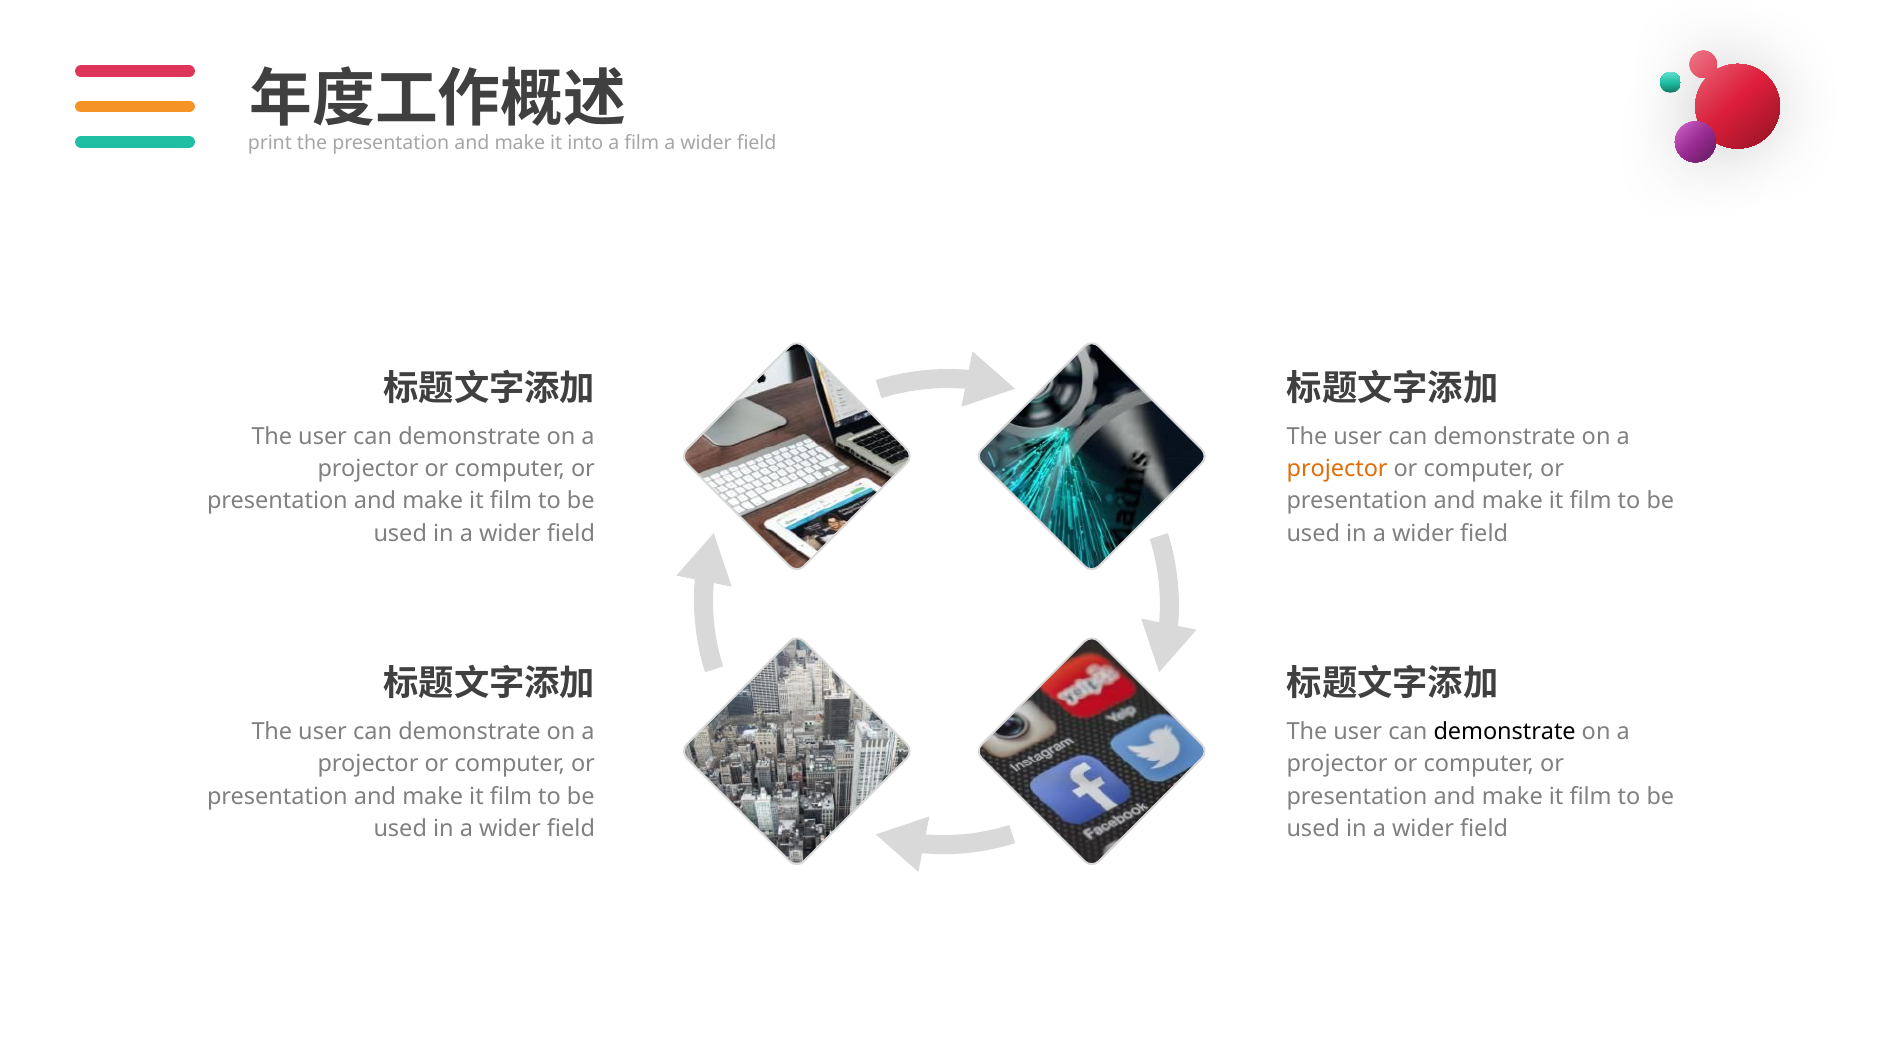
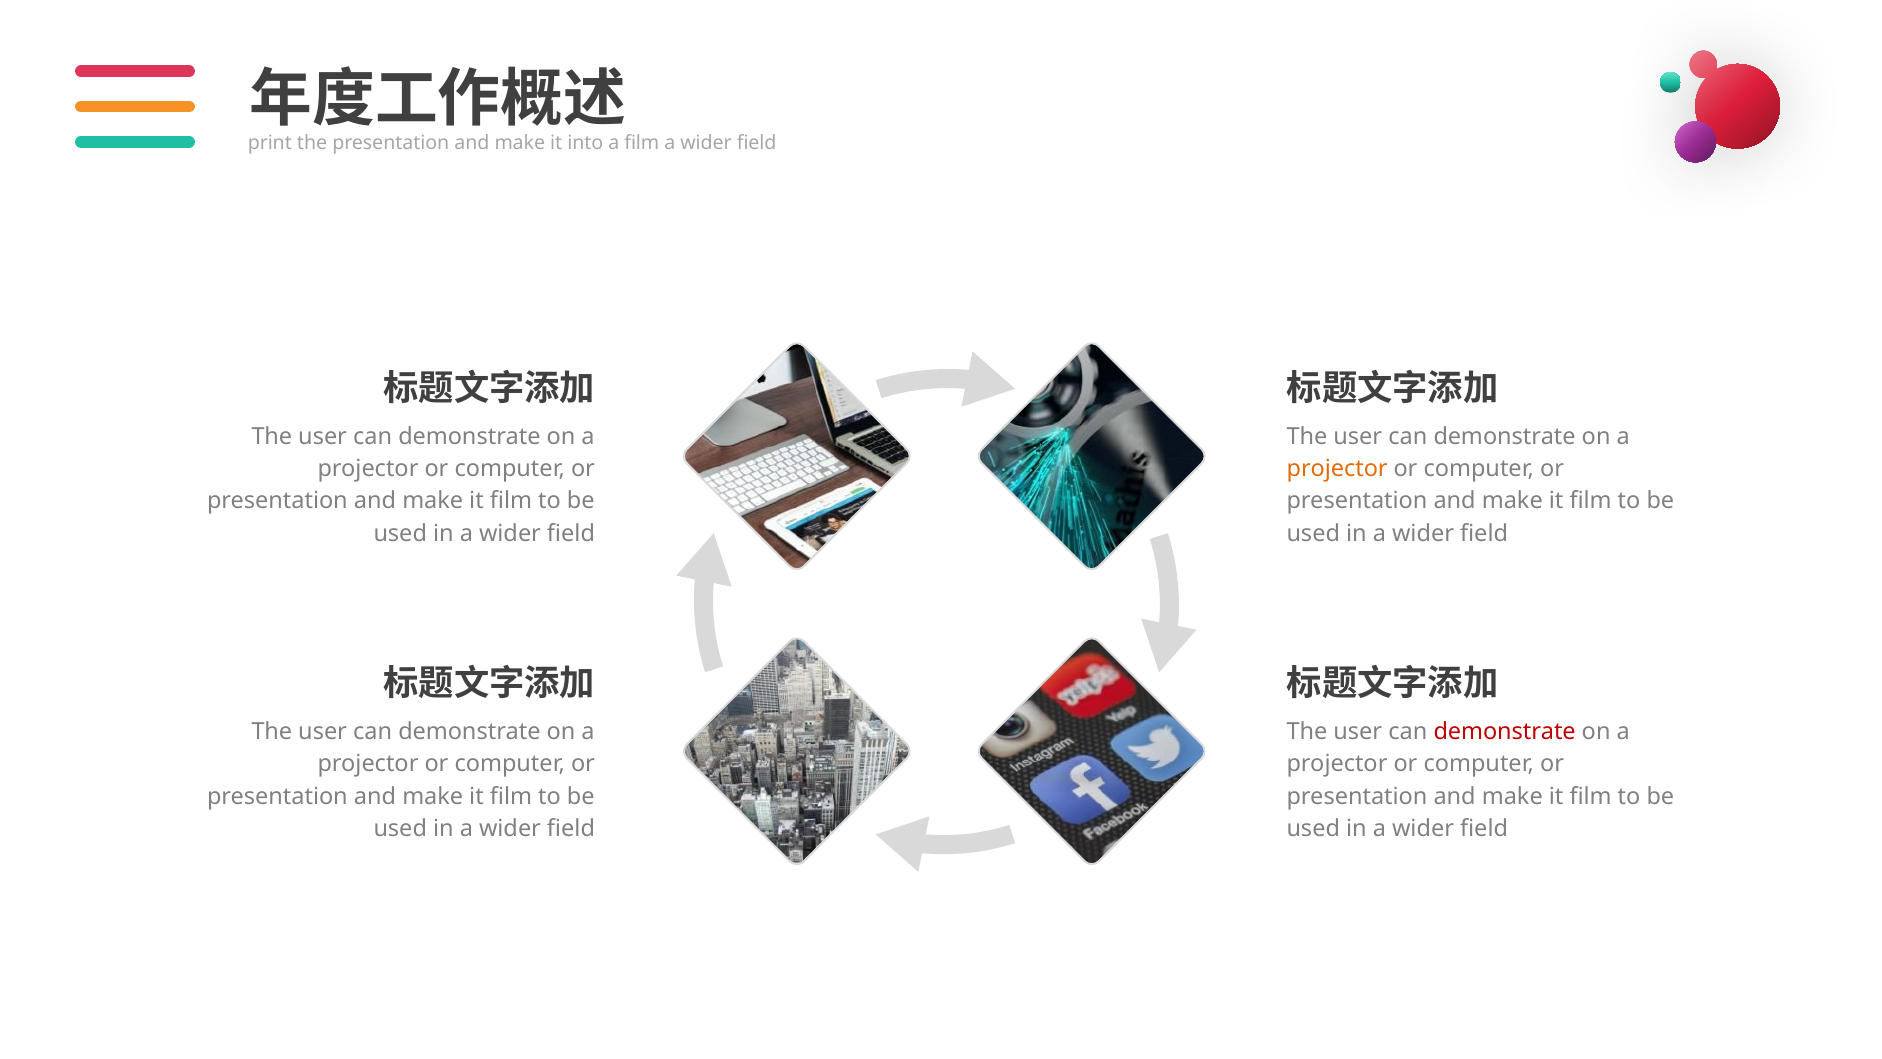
demonstrate at (1505, 732) colour: black -> red
